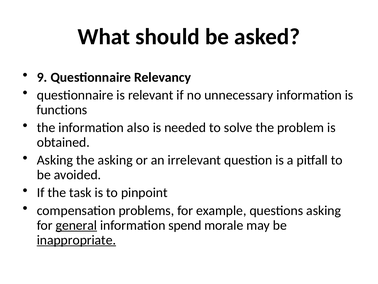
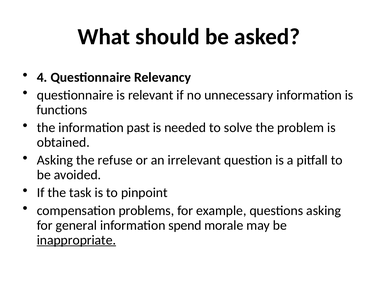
9: 9 -> 4
also: also -> past
the asking: asking -> refuse
general underline: present -> none
